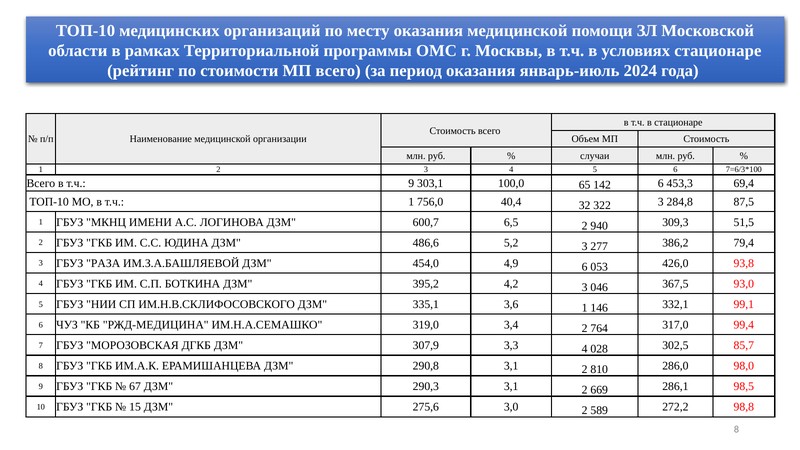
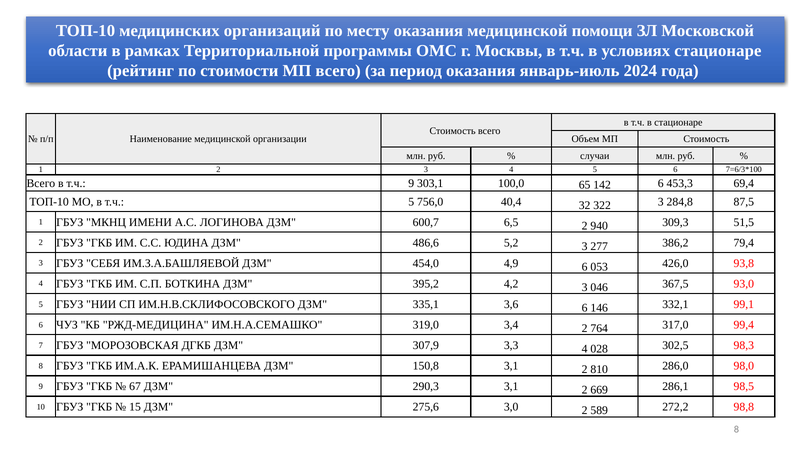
т.ч 1: 1 -> 5
РАЗА: РАЗА -> СЕБЯ
3,6 1: 1 -> 6
85,7: 85,7 -> 98,3
290,8: 290,8 -> 150,8
